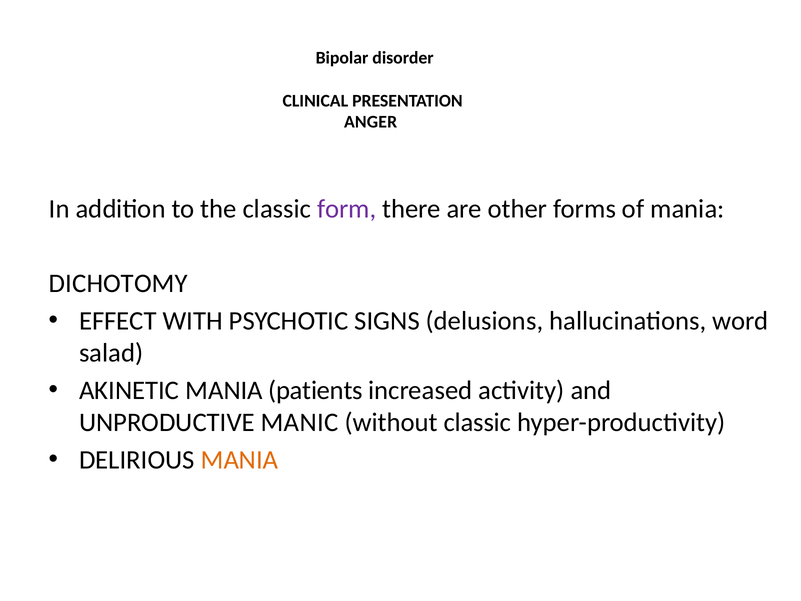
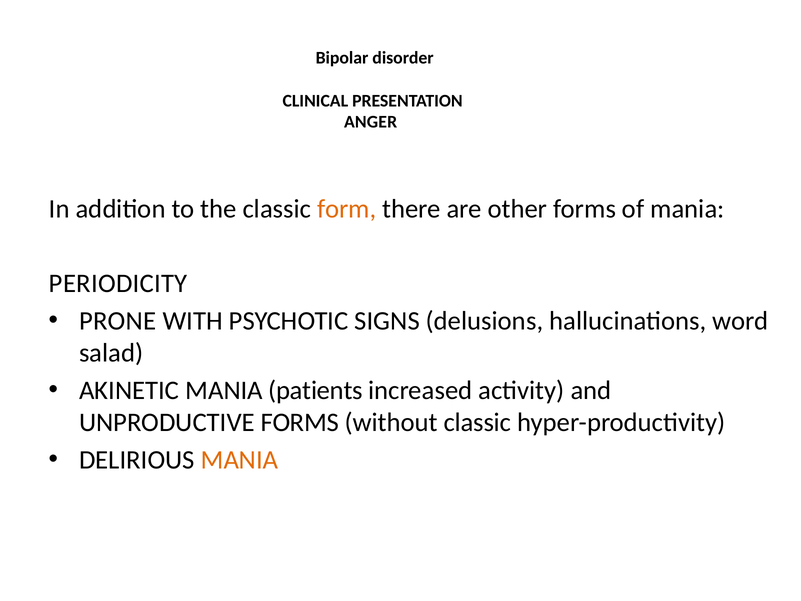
form colour: purple -> orange
DICHOTOMY: DICHOTOMY -> PERIODICITY
EFFECT: EFFECT -> PRONE
UNPRODUCTIVE MANIC: MANIC -> FORMS
